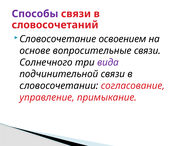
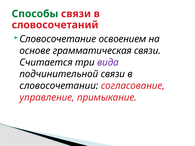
Способы colour: purple -> green
вопросительные: вопросительные -> грамматическая
Солнечного: Солнечного -> Считается
